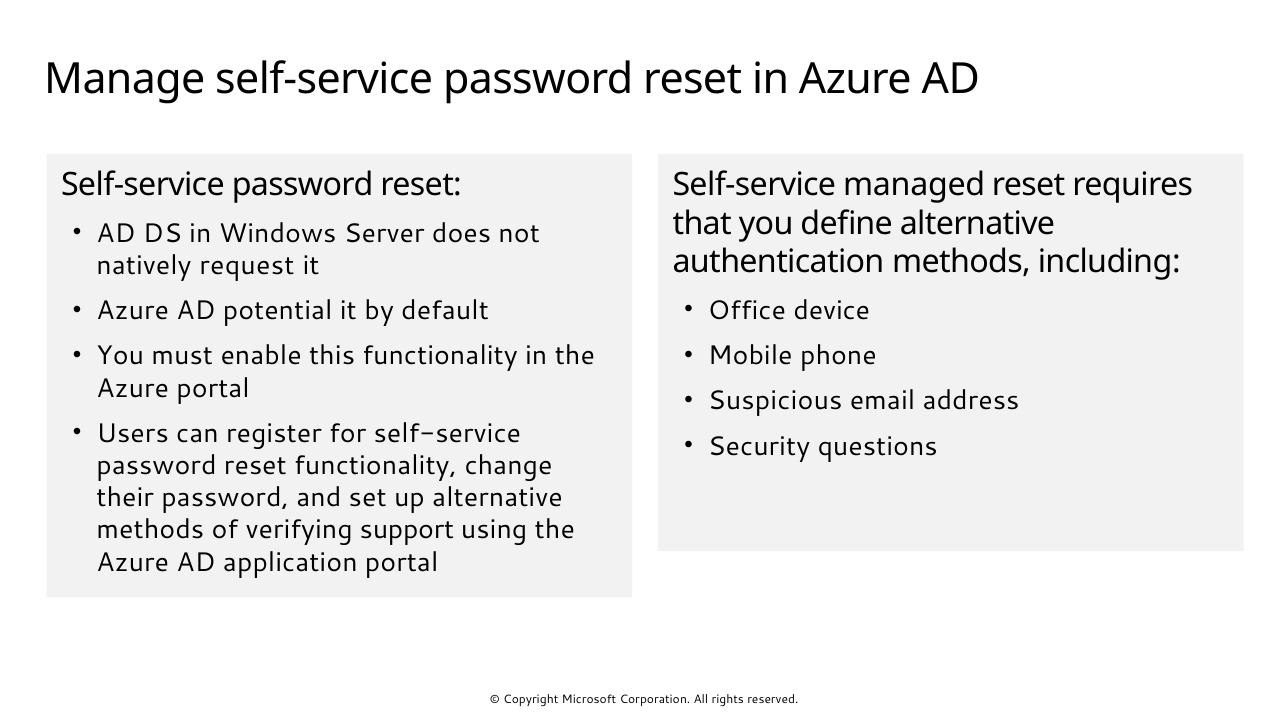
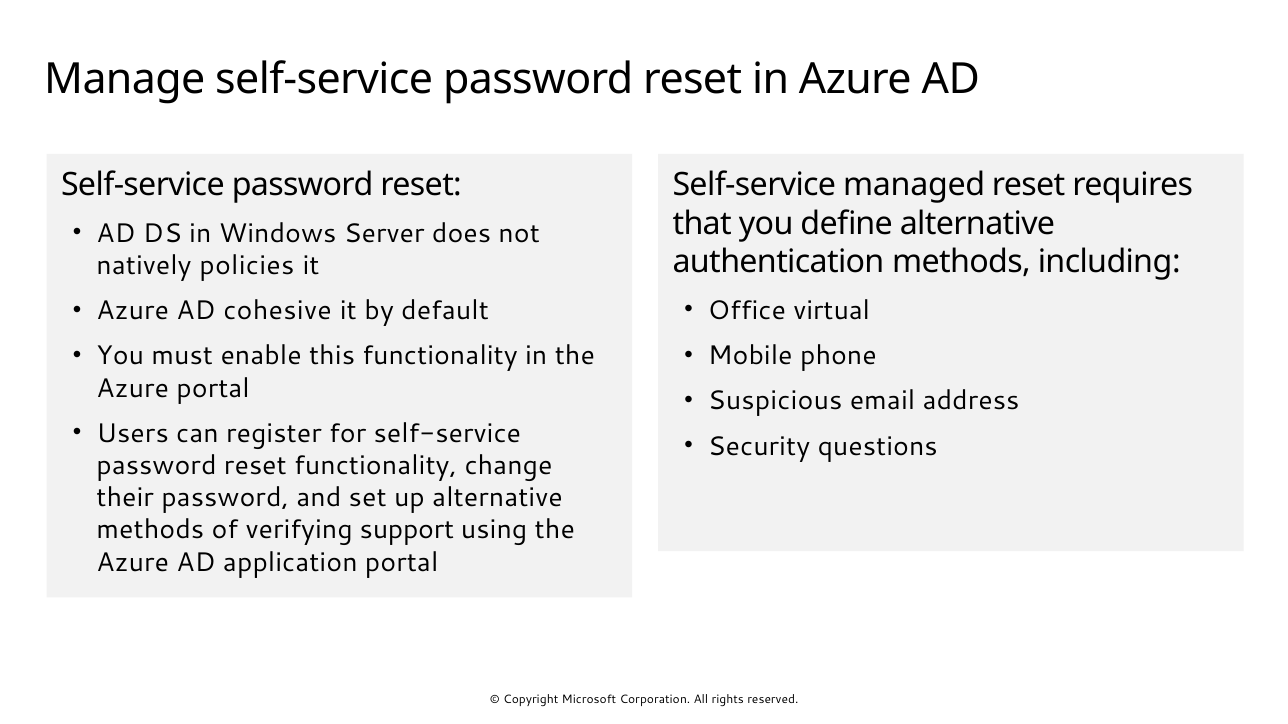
request: request -> policies
device: device -> virtual
potential: potential -> cohesive
